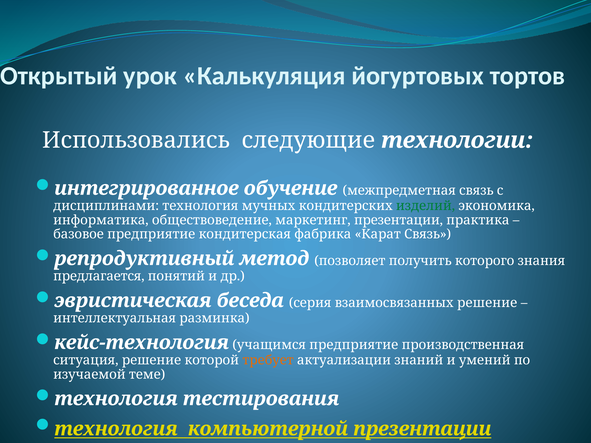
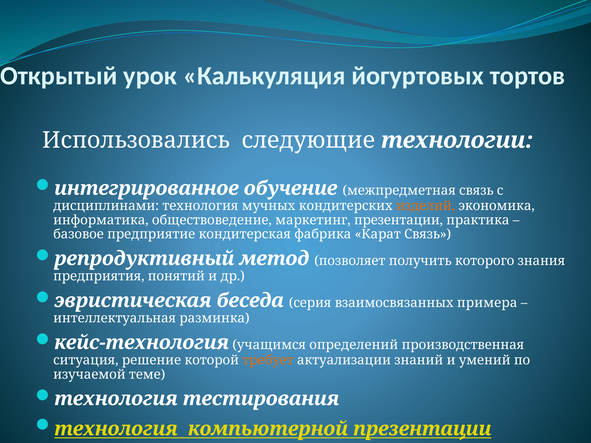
изделий colour: green -> orange
предлагается: предлагается -> предприятия
взаимосвязанных решение: решение -> примера
учащимся предприятие: предприятие -> определений
